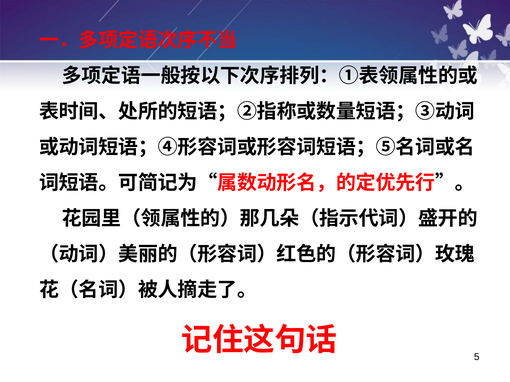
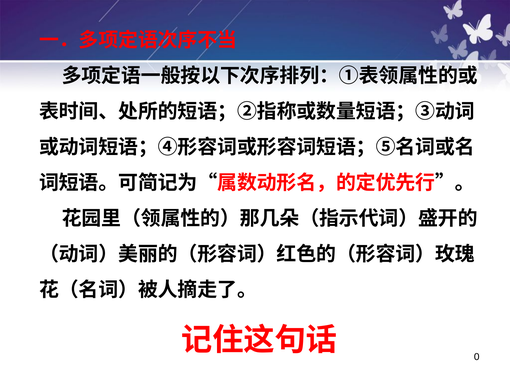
5: 5 -> 0
